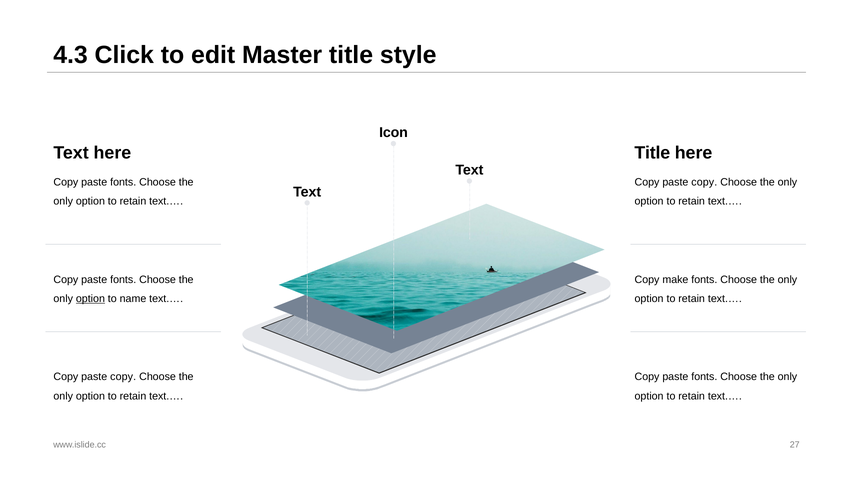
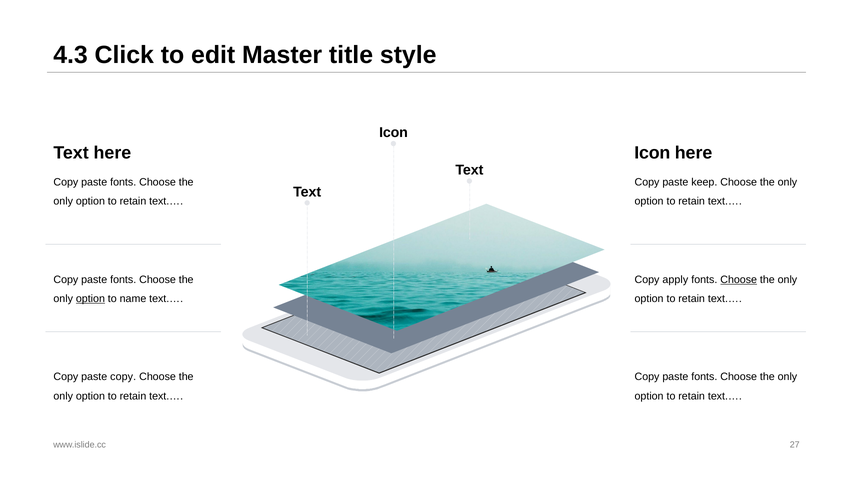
Title at (652, 153): Title -> Icon
copy at (704, 182): copy -> keep
make: make -> apply
Choose at (739, 279) underline: none -> present
